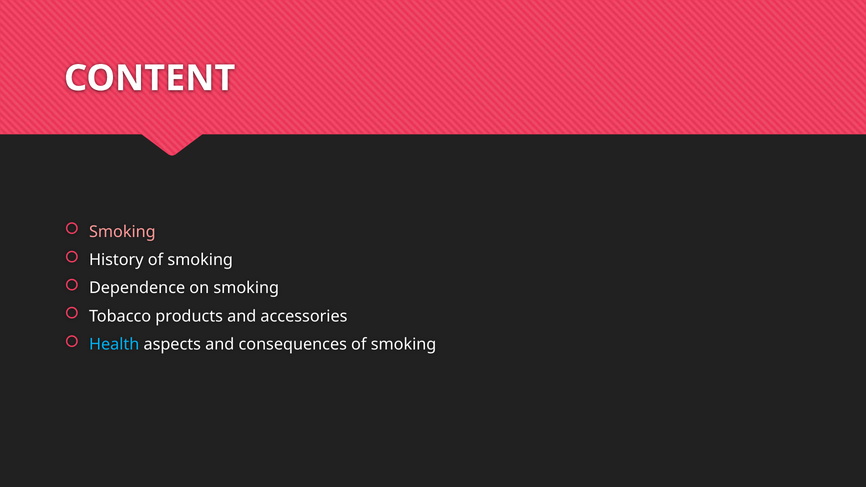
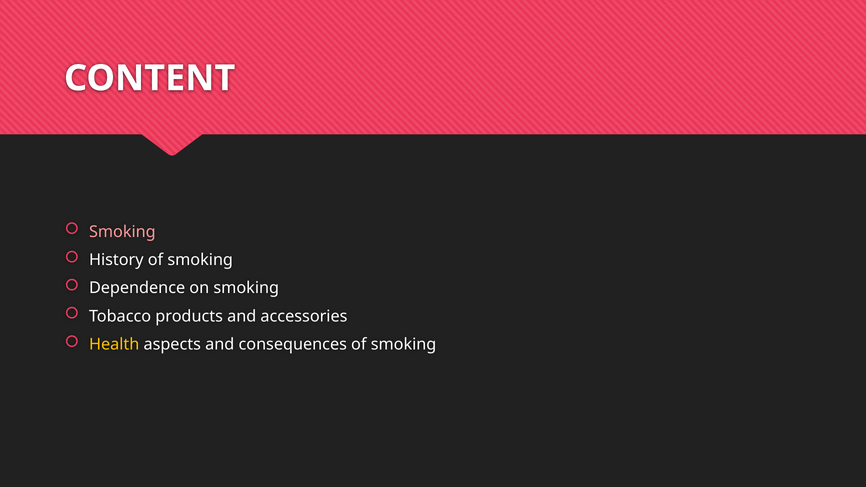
Health colour: light blue -> yellow
